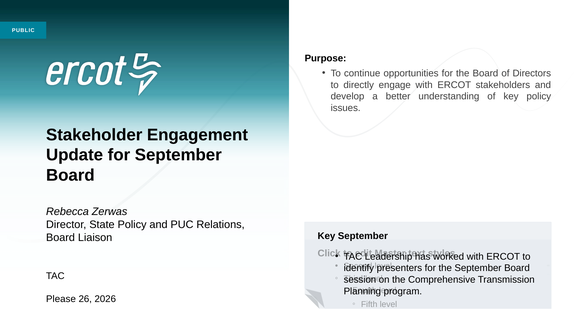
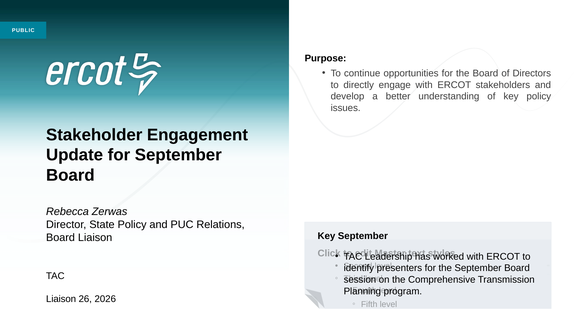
Please at (61, 299): Please -> Liaison
